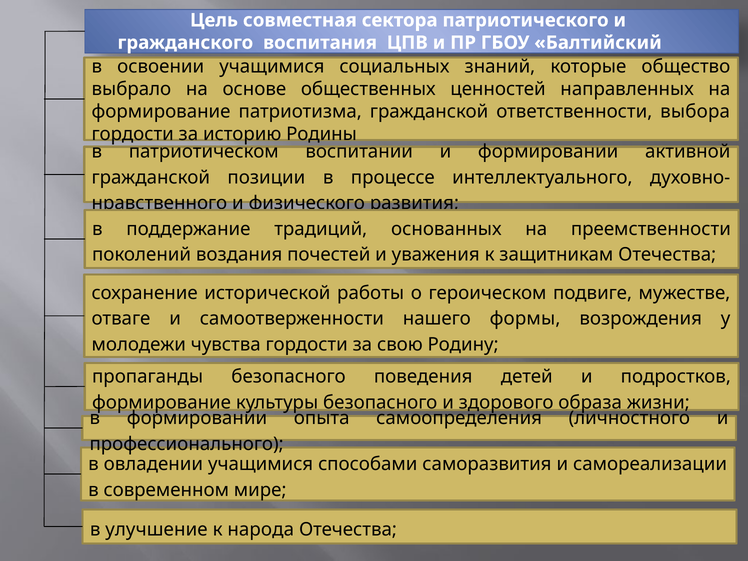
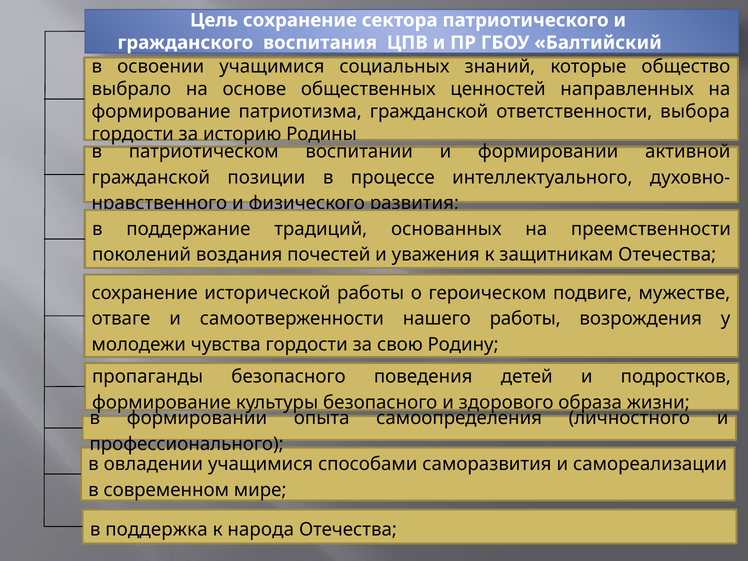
Цель совместная: совместная -> сохранение
нашего формы: формы -> работы
улучшение: улучшение -> поддержка
